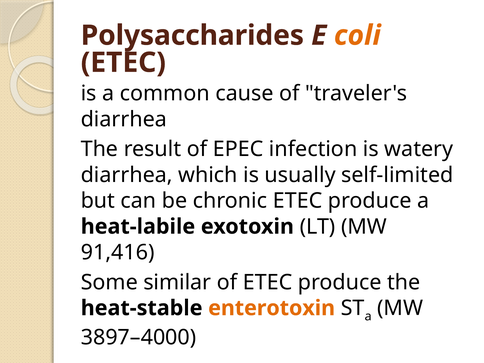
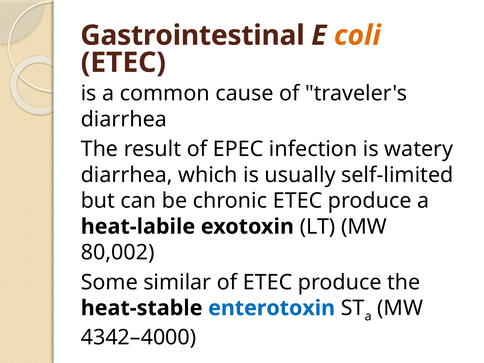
Polysaccharides: Polysaccharides -> Gastrointestinal
91,416: 91,416 -> 80,002
enterotoxin colour: orange -> blue
3897–4000: 3897–4000 -> 4342–4000
